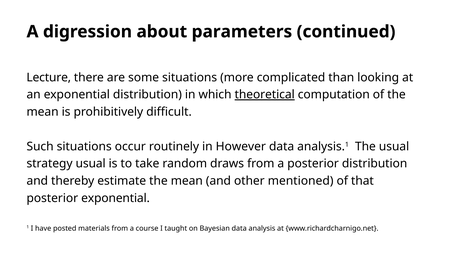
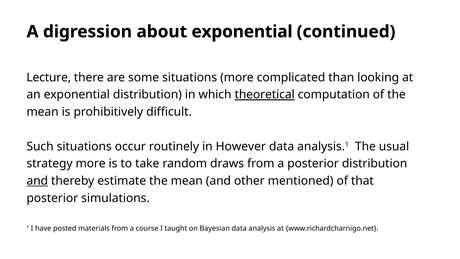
about parameters: parameters -> exponential
strategy usual: usual -> more
and at (37, 181) underline: none -> present
posterior exponential: exponential -> simulations
